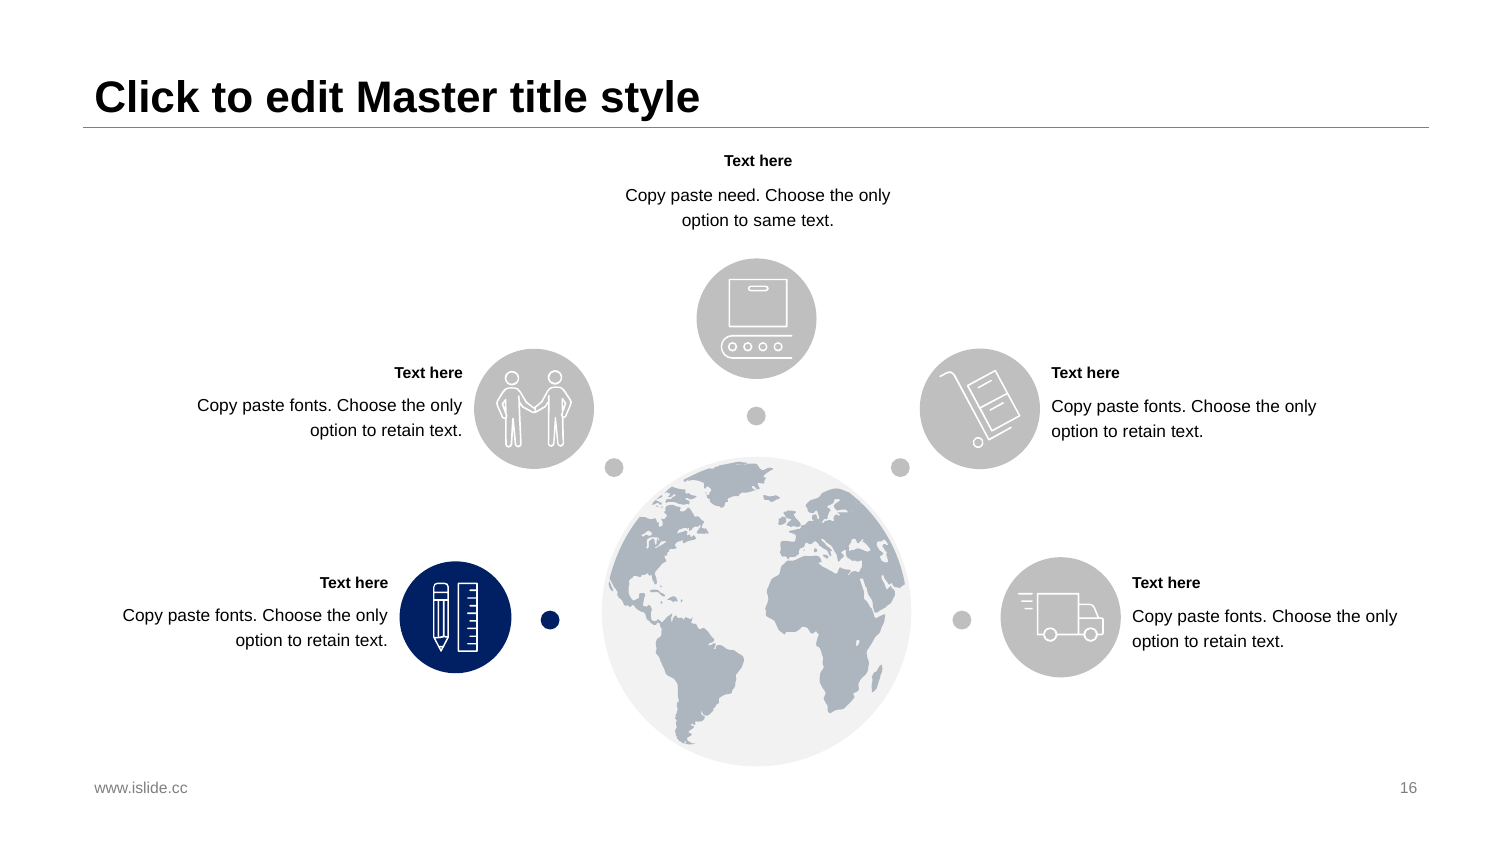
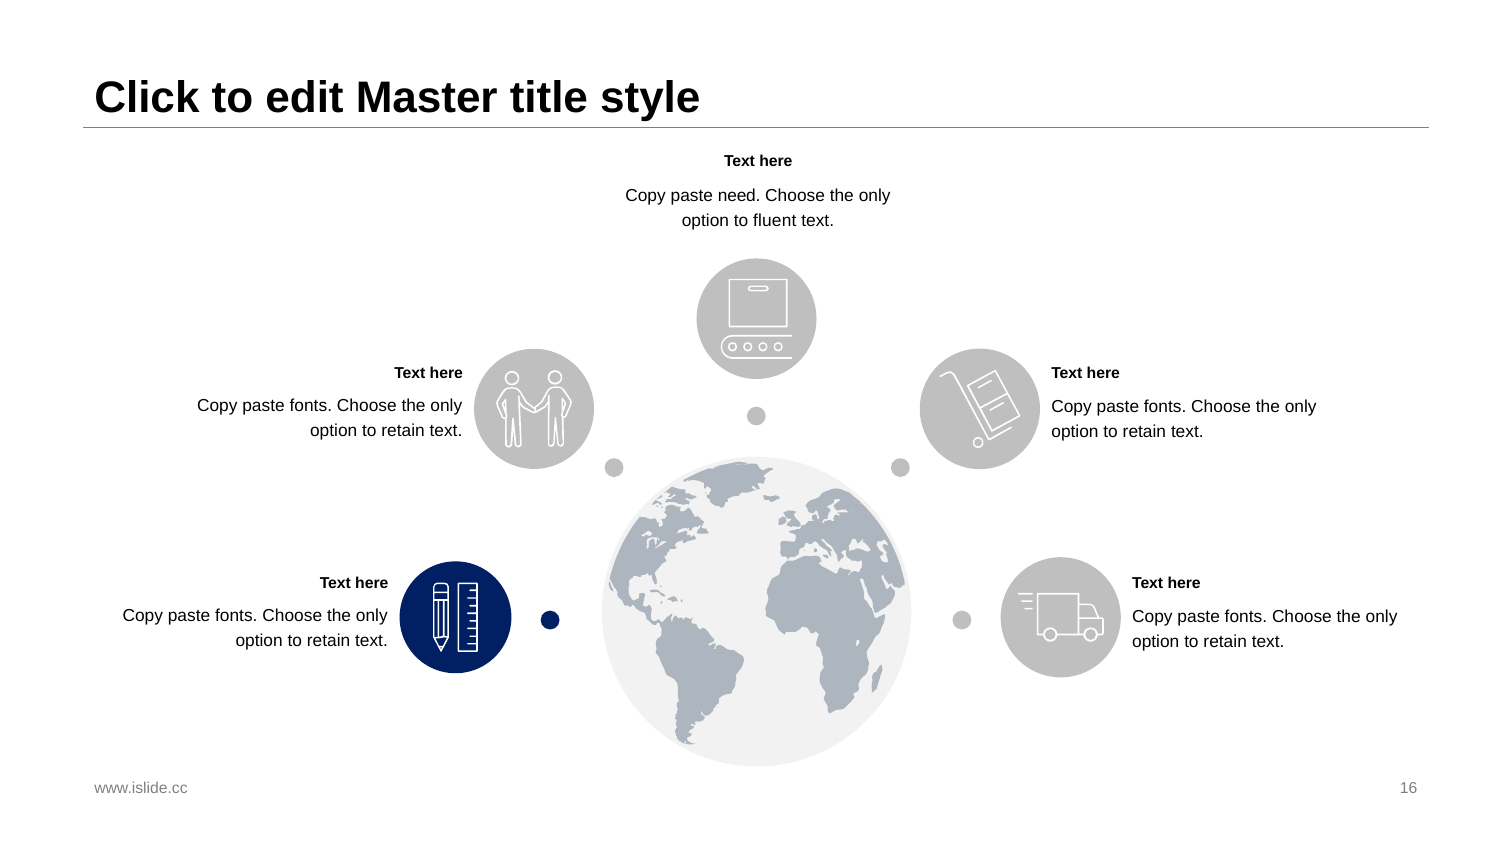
same: same -> fluent
